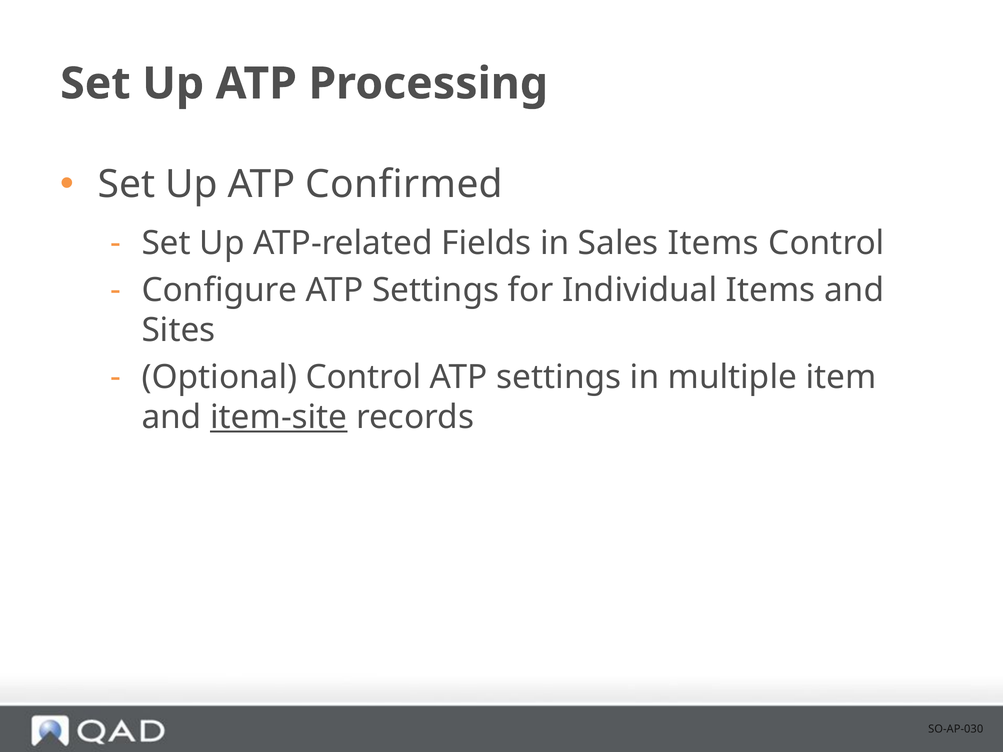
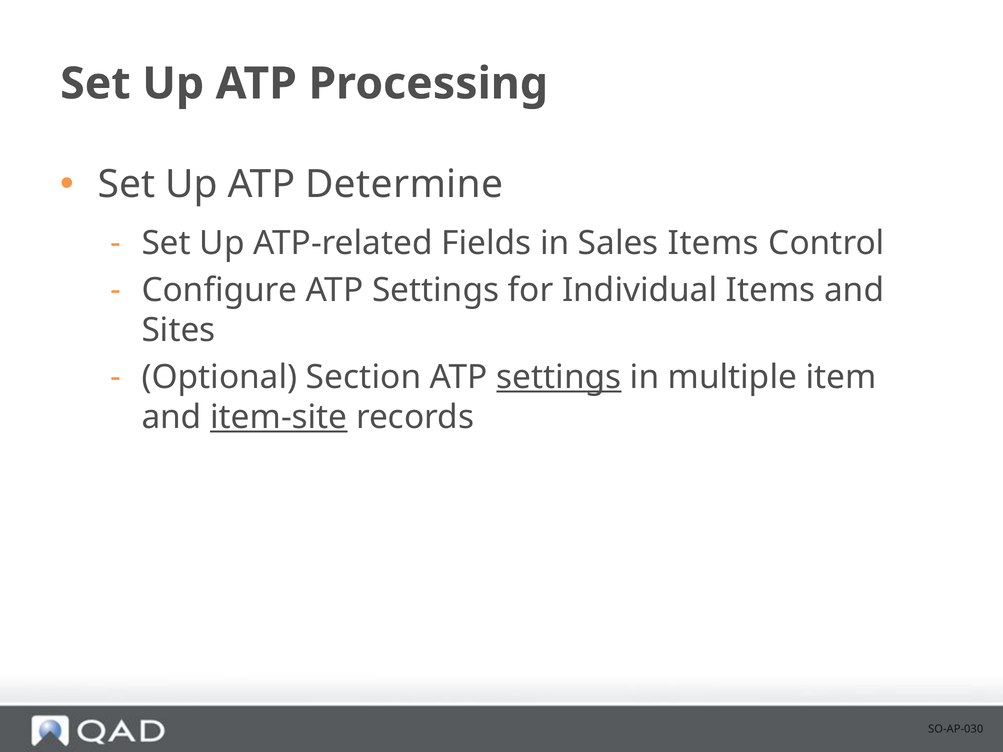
Confirmed: Confirmed -> Determine
Optional Control: Control -> Section
settings at (559, 377) underline: none -> present
